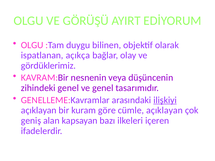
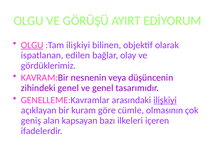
OLGU at (32, 45) underline: none -> present
:Tam duygu: duygu -> ilişkiyi
açıkça: açıkça -> edilen
cümle açıklayan: açıklayan -> olmasının
